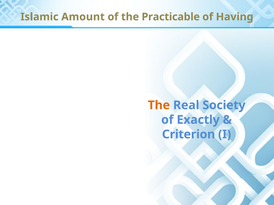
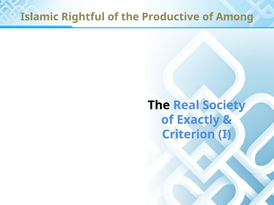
Amount: Amount -> Rightful
Practicable: Practicable -> Productive
Having: Having -> Among
The at (159, 105) colour: orange -> black
